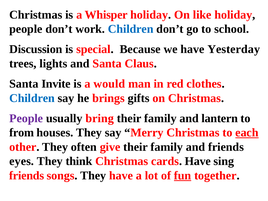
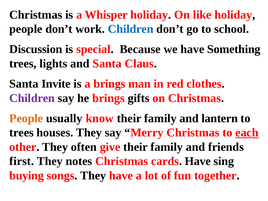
Yesterday: Yesterday -> Something
a would: would -> brings
Children at (32, 98) colour: blue -> purple
People at (26, 118) colour: purple -> orange
bring: bring -> know
from at (22, 133): from -> trees
eyes: eyes -> first
think: think -> notes
friends at (27, 176): friends -> buying
fun underline: present -> none
